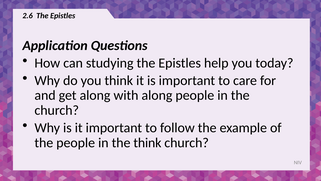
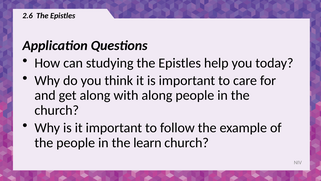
the think: think -> learn
